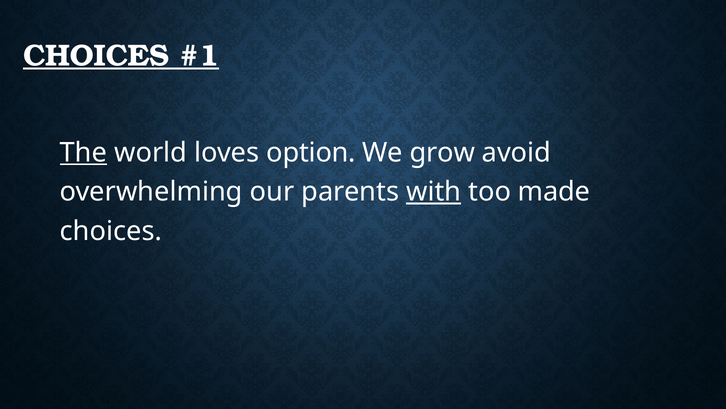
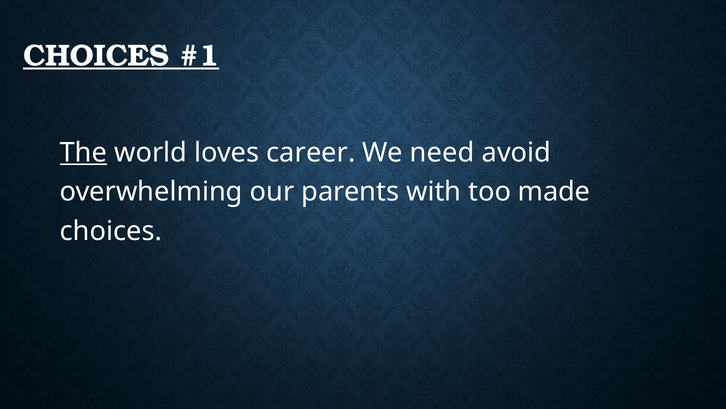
option: option -> career
grow: grow -> need
with underline: present -> none
